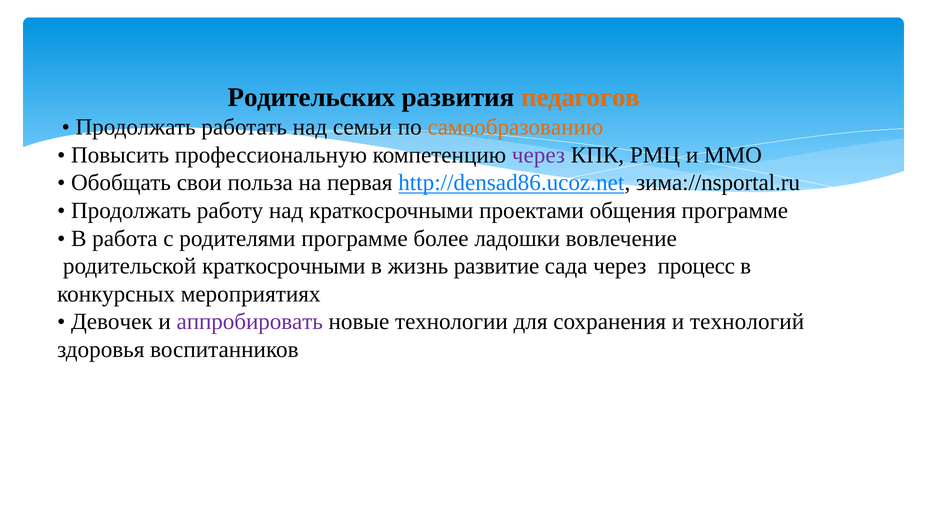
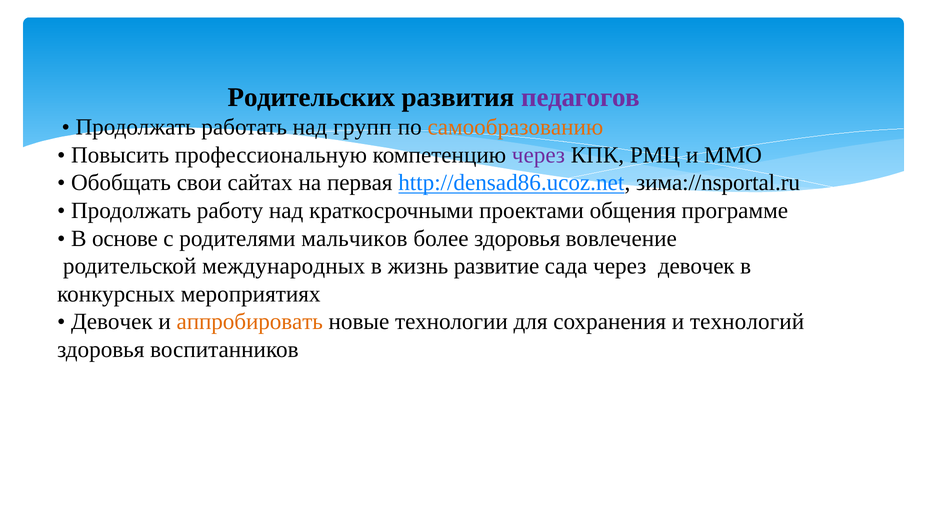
педагогов colour: orange -> purple
семьи: семьи -> групп
польза: польза -> сайтах
работа: работа -> основе
родителями программе: программе -> мальчиков
более ладошки: ладошки -> здоровья
родительской краткосрочными: краткосрочными -> международных
через процесс: процесс -> девочек
аппробировать colour: purple -> orange
